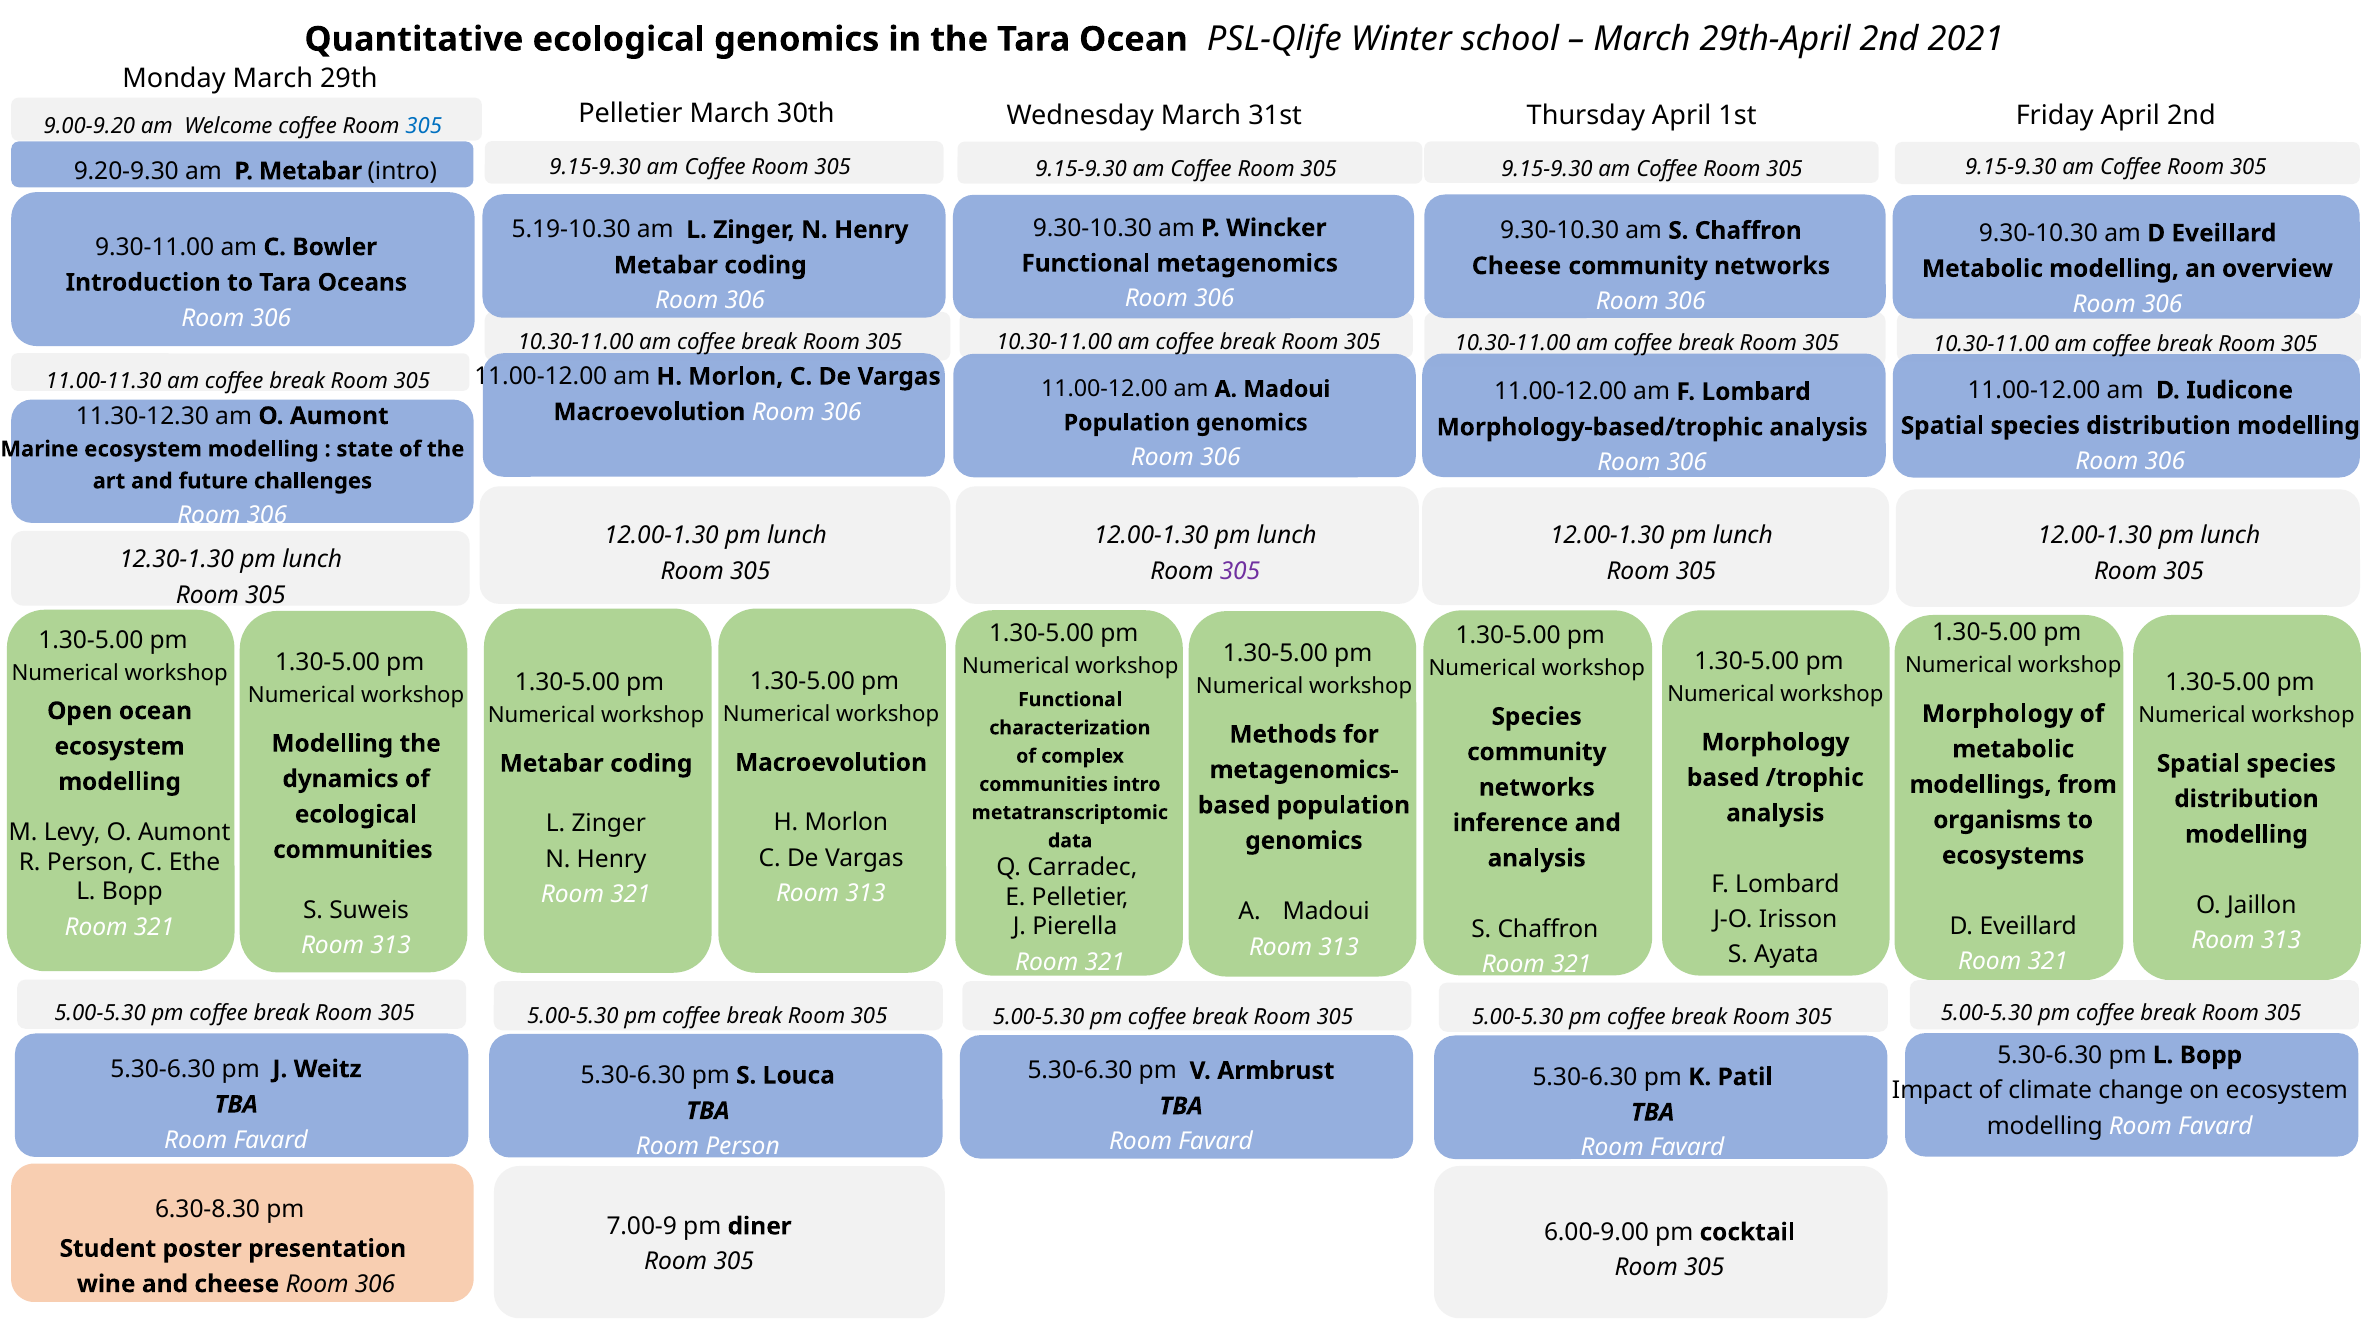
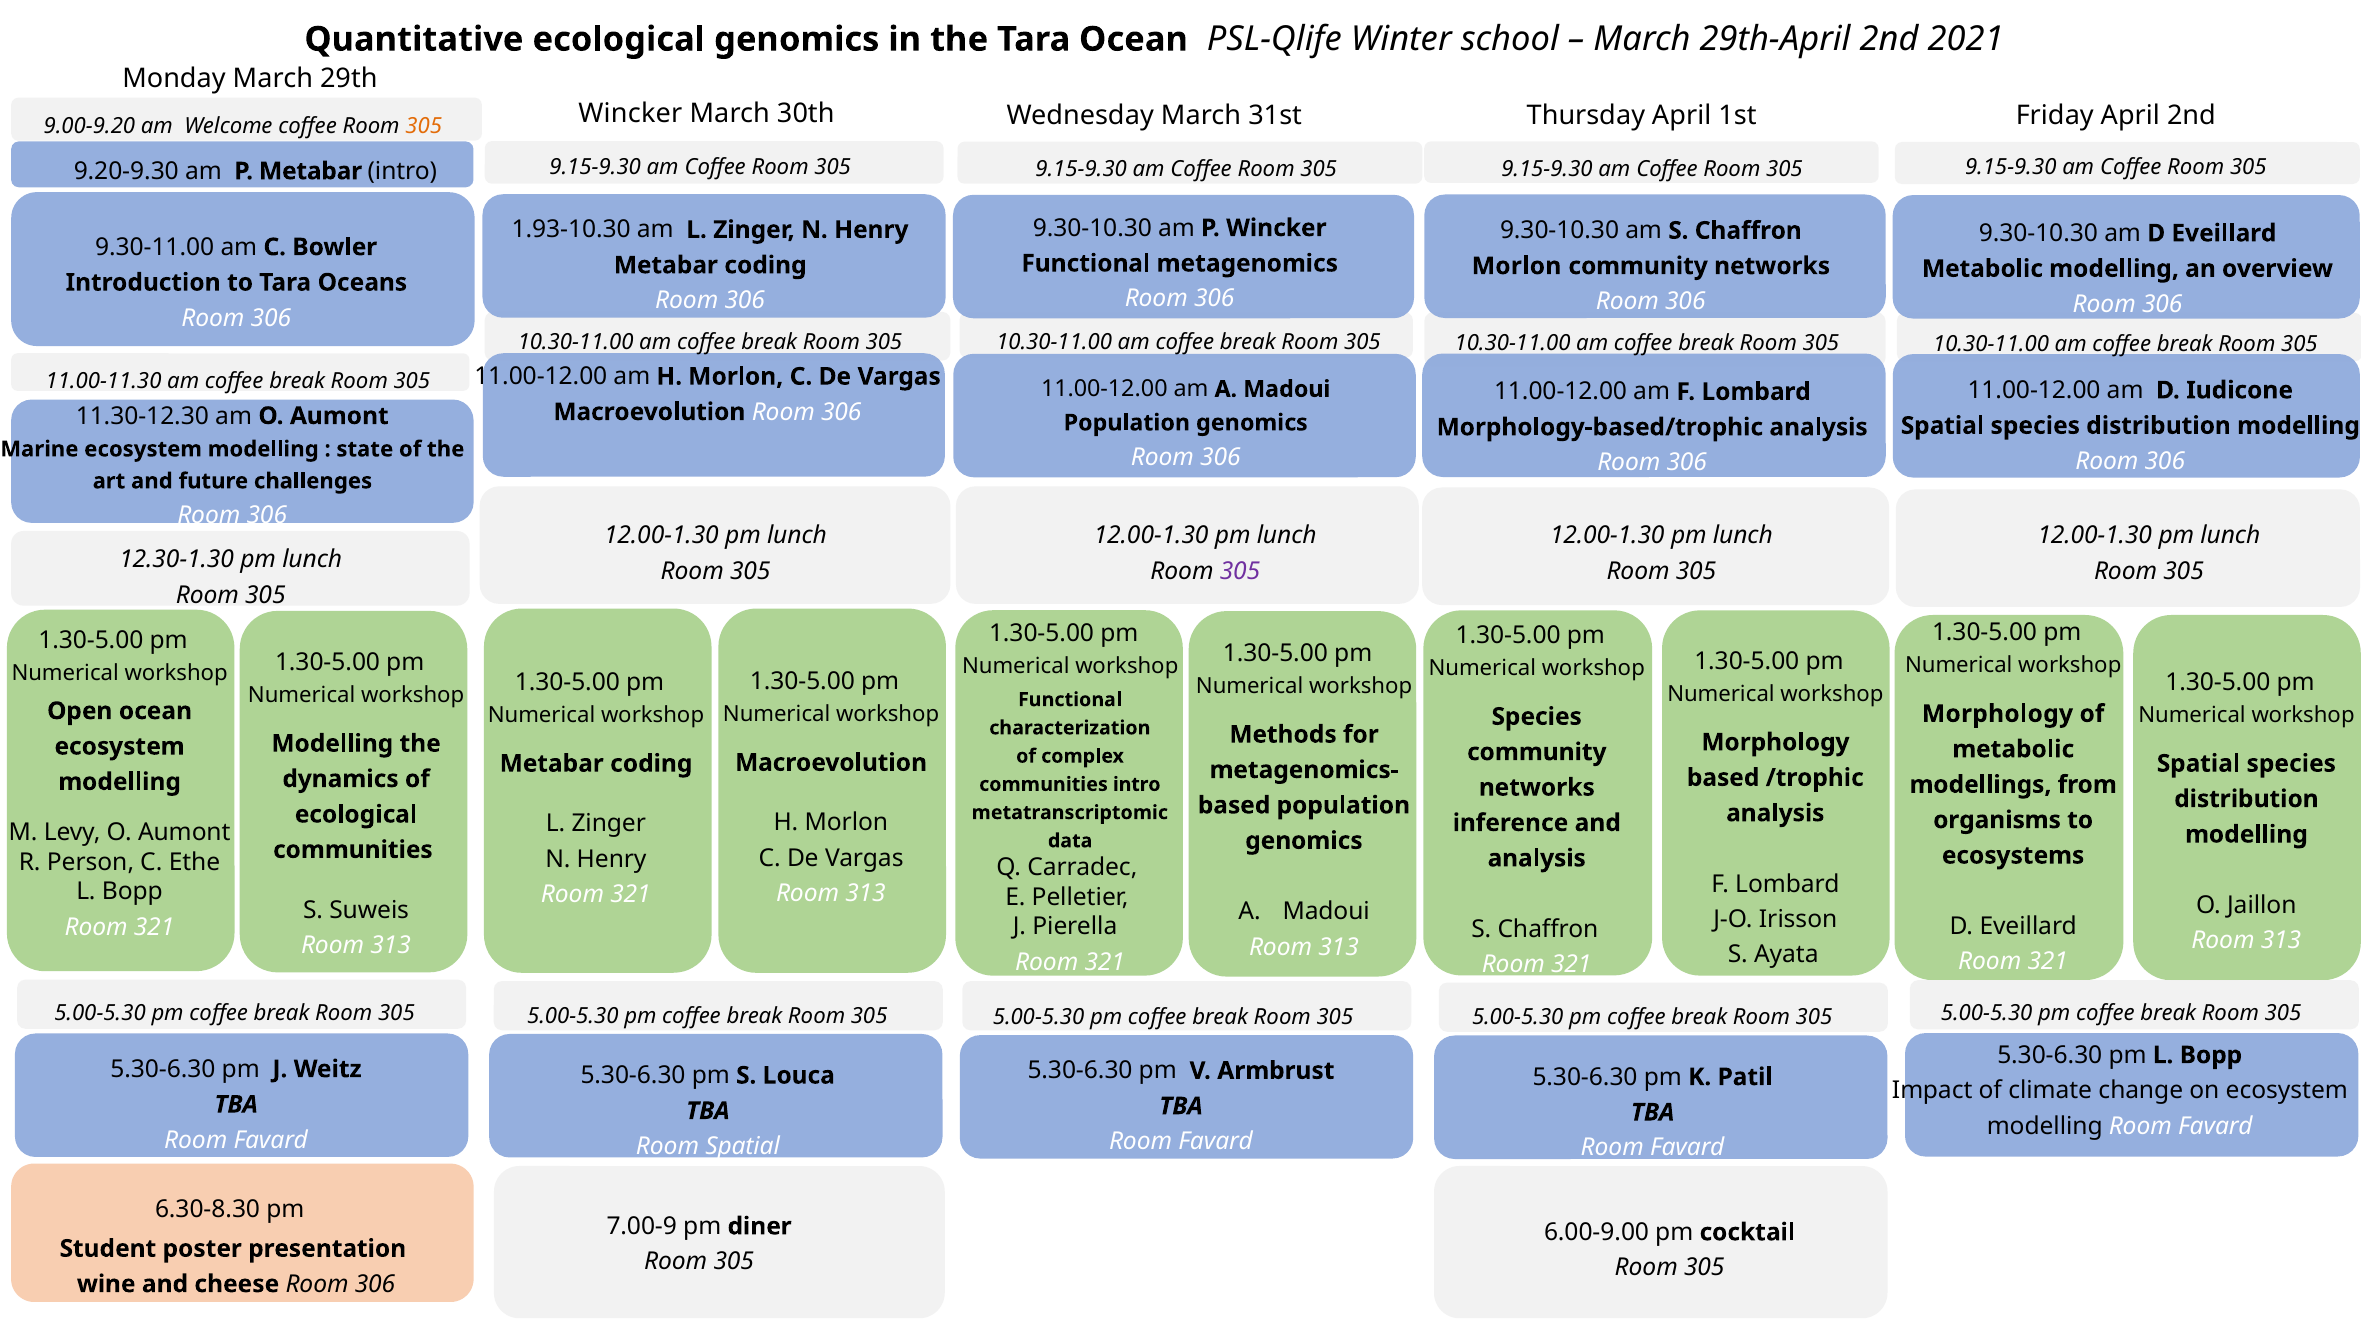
Pelletier at (630, 113): Pelletier -> Wincker
305 at (424, 126) colour: blue -> orange
5.19-10.30: 5.19-10.30 -> 1.93-10.30
Cheese at (1517, 266): Cheese -> Morlon
Room Person: Person -> Spatial
